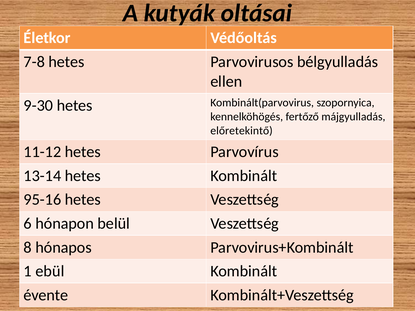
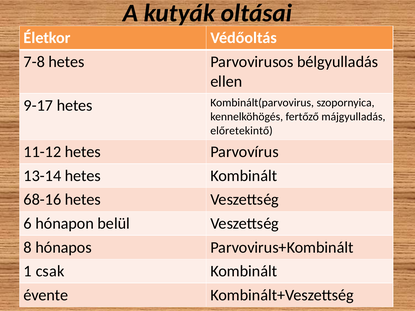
9-30: 9-30 -> 9-17
95-16: 95-16 -> 68-16
ebül: ebül -> csak
